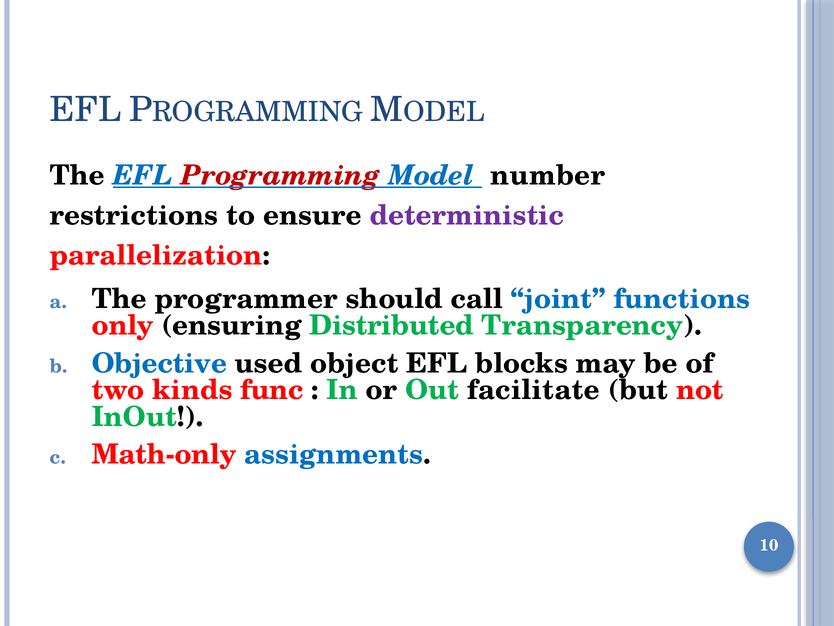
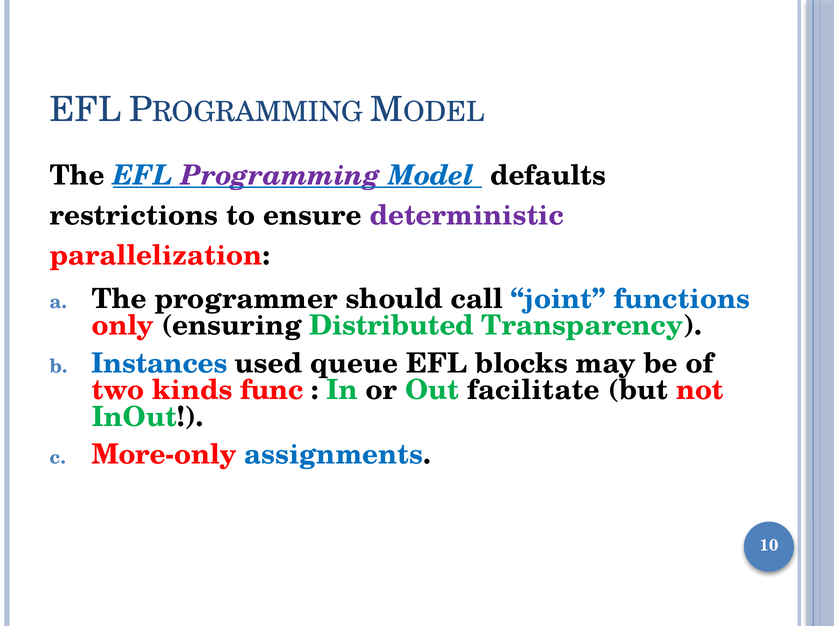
Programming colour: red -> purple
number: number -> defaults
Objective: Objective -> Instances
object: object -> queue
Math-only: Math-only -> More-only
